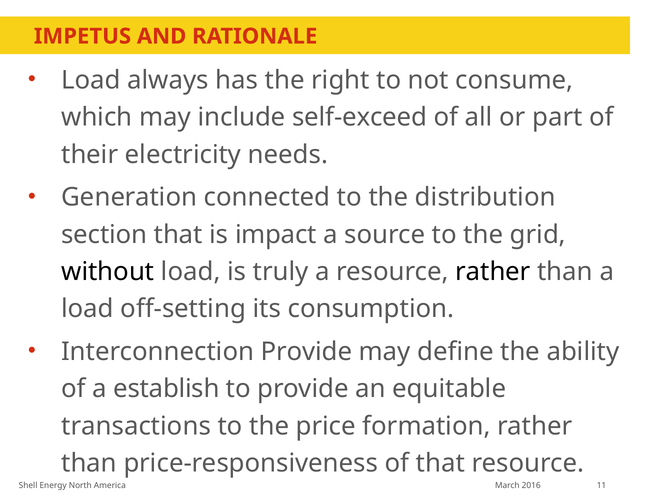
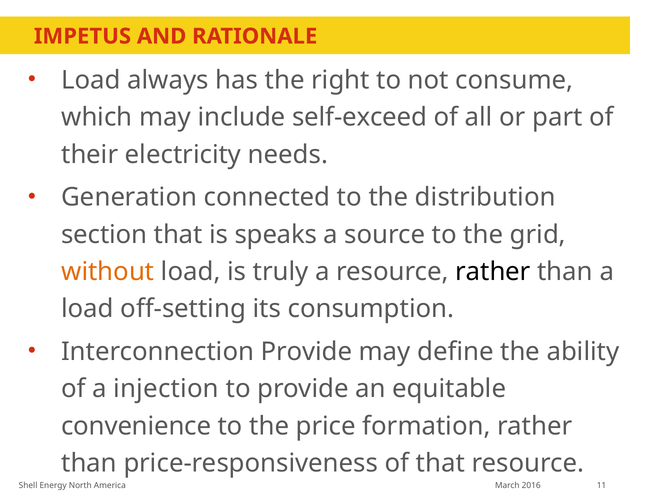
impact: impact -> speaks
without colour: black -> orange
establish: establish -> injection
transactions: transactions -> convenience
